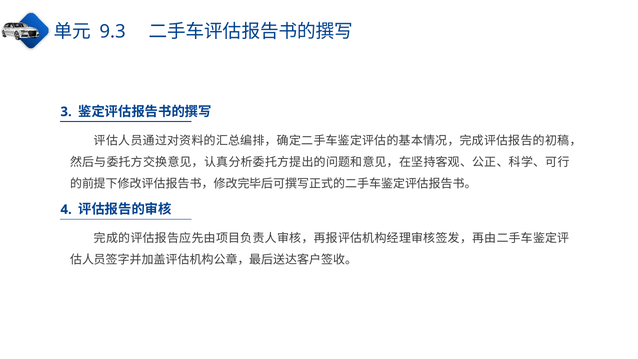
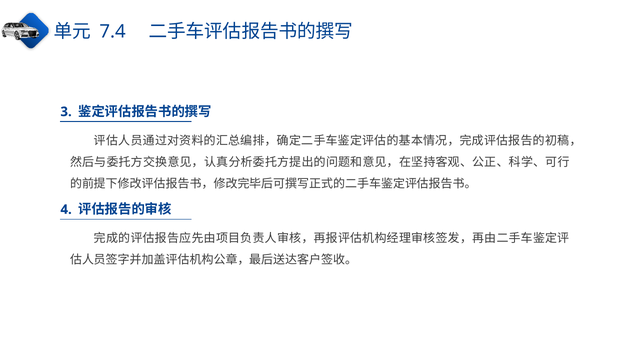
9.3: 9.3 -> 7.4
